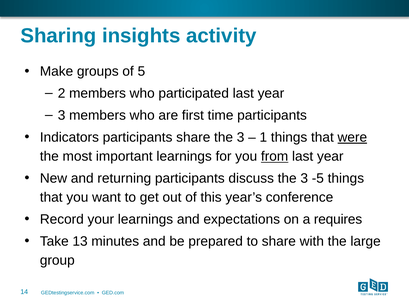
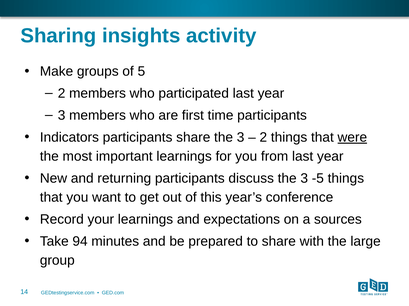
1 at (263, 138): 1 -> 2
from underline: present -> none
requires: requires -> sources
13: 13 -> 94
